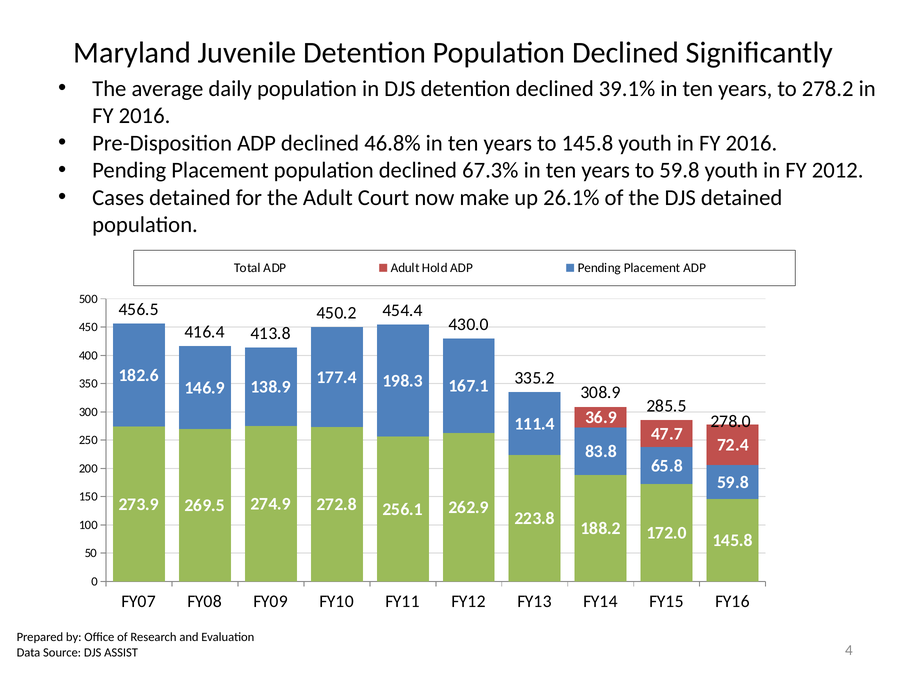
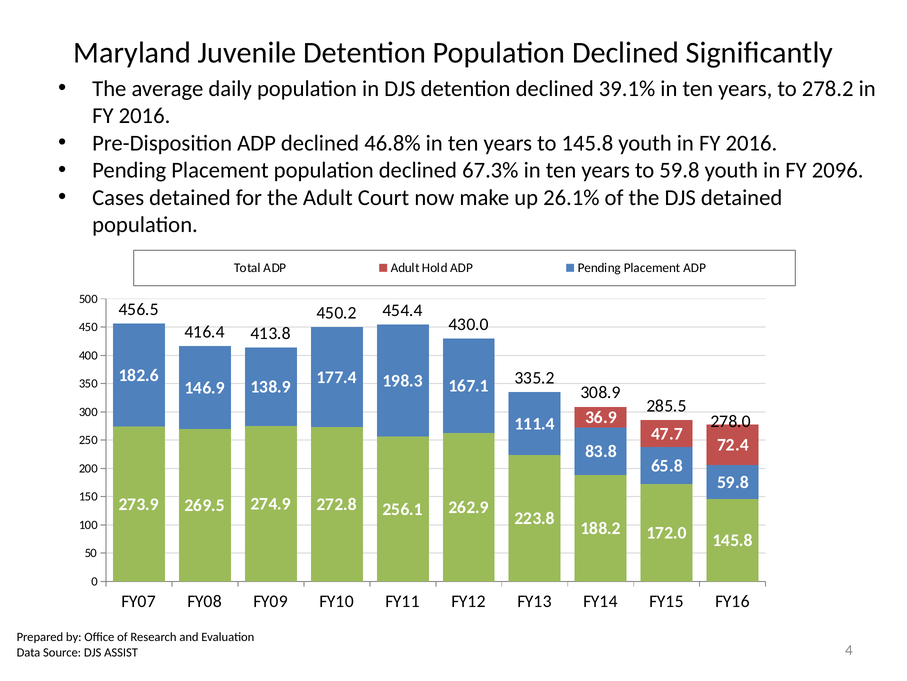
2012: 2012 -> 2096
